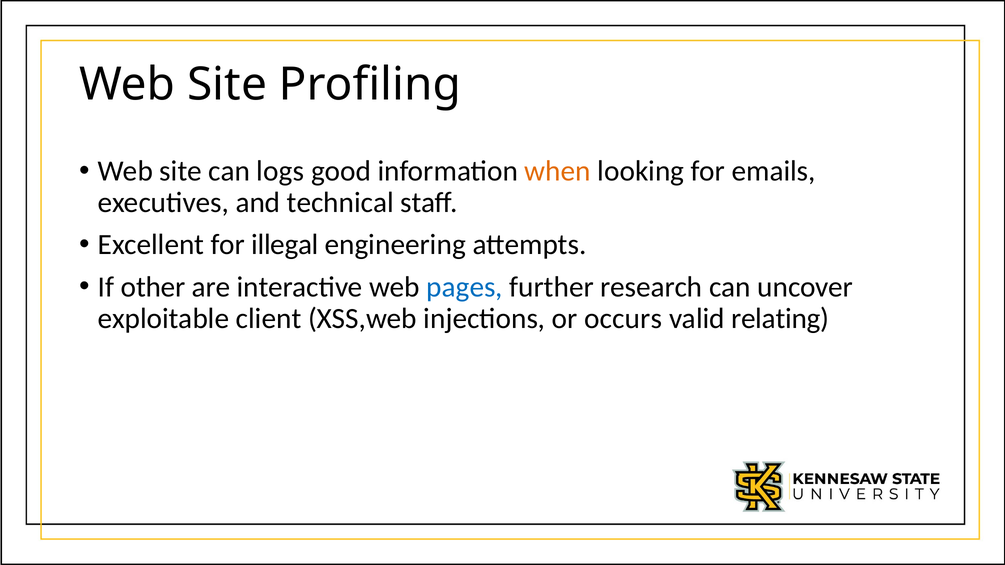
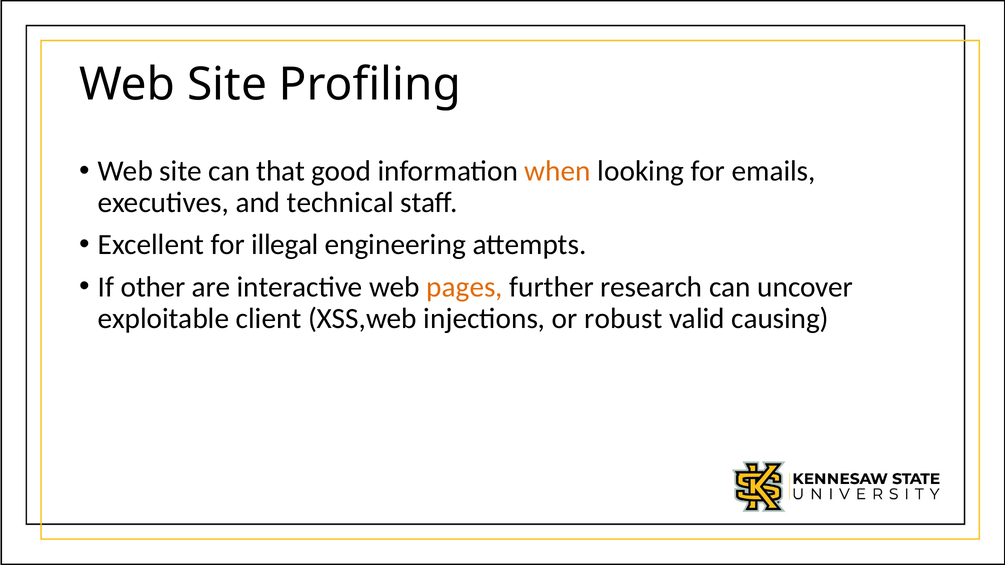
logs: logs -> that
pages colour: blue -> orange
occurs: occurs -> robust
relating: relating -> causing
